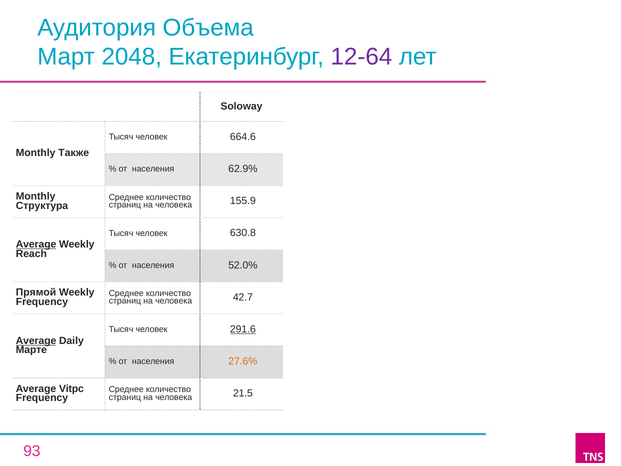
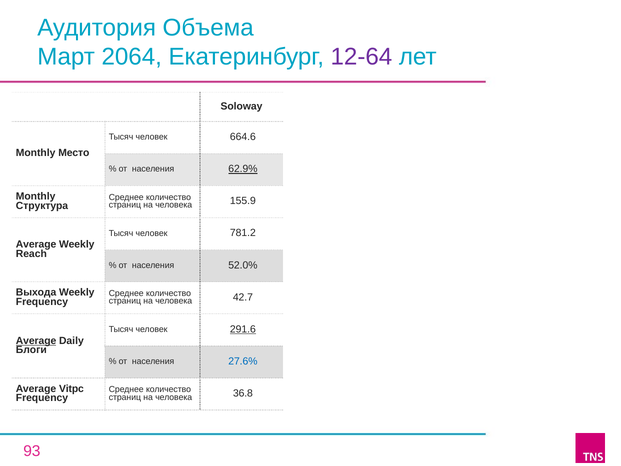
2048: 2048 -> 2064
Также: Также -> Место
62.9% underline: none -> present
630.8: 630.8 -> 781.2
Average at (36, 244) underline: present -> none
Прямой: Прямой -> Выхода
Марте: Марте -> Блоги
27.6% colour: orange -> blue
21.5: 21.5 -> 36.8
